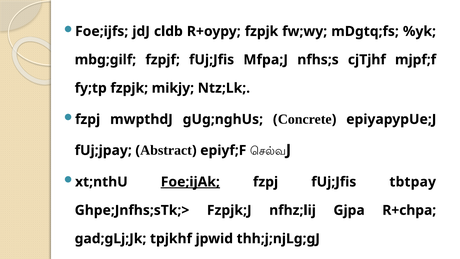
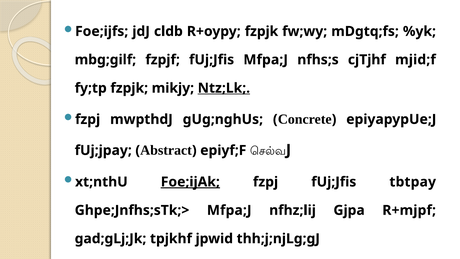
mjpf;f: mjpf;f -> mjid;f
Ntz;Lk underline: none -> present
Ghpe;Jnfhs;sTk;> Fzpjk;J: Fzpjk;J -> Mfpa;J
R+chpa: R+chpa -> R+mjpf
